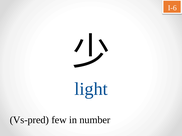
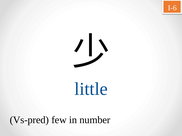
light: light -> little
